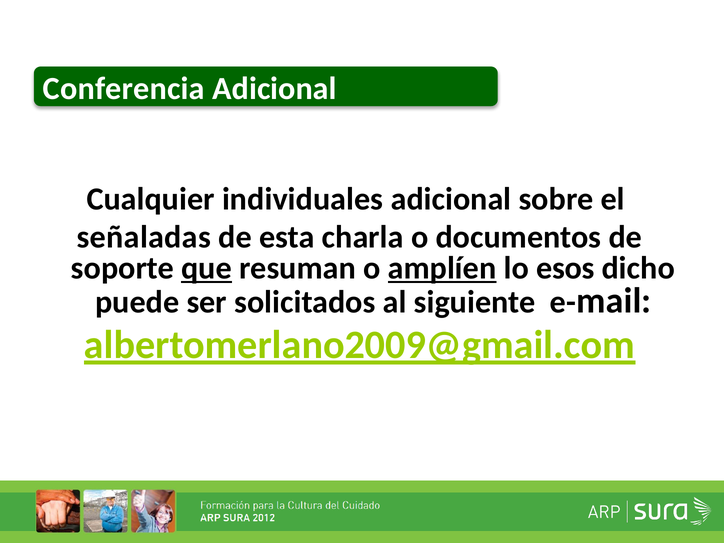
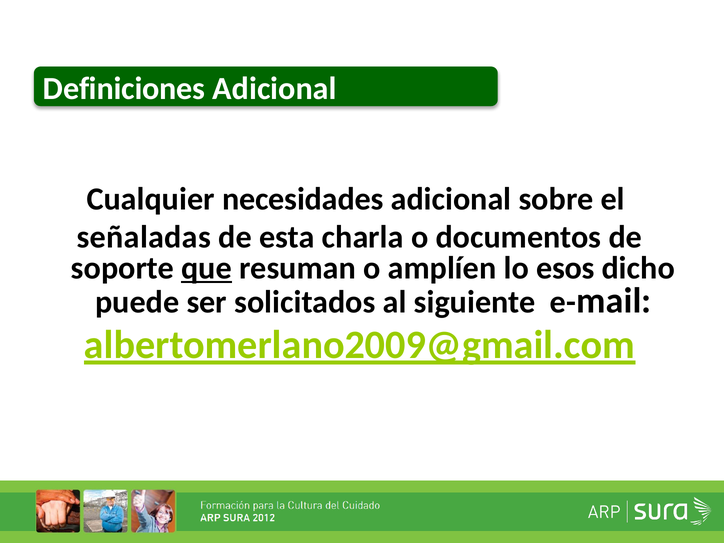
Conferencia: Conferencia -> Definiciones
individuales: individuales -> necesidades
amplíen underline: present -> none
